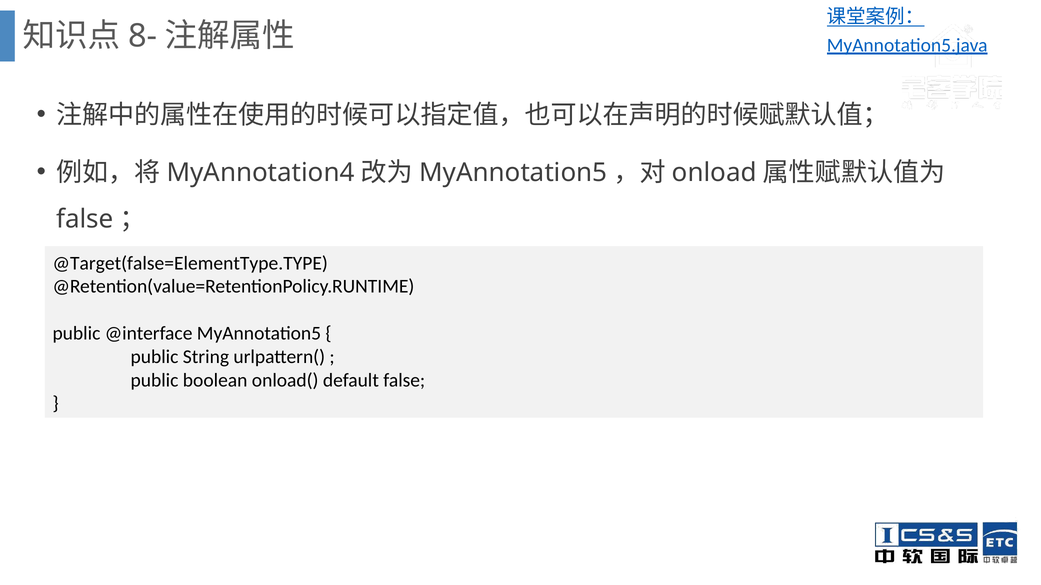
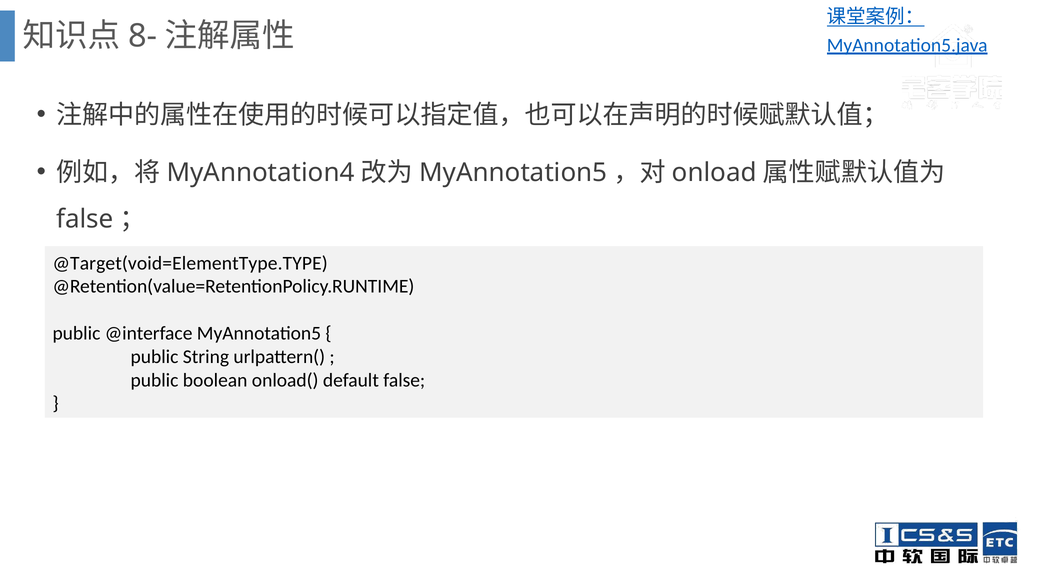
@Target(false=ElementType.TYPE: @Target(false=ElementType.TYPE -> @Target(void=ElementType.TYPE
